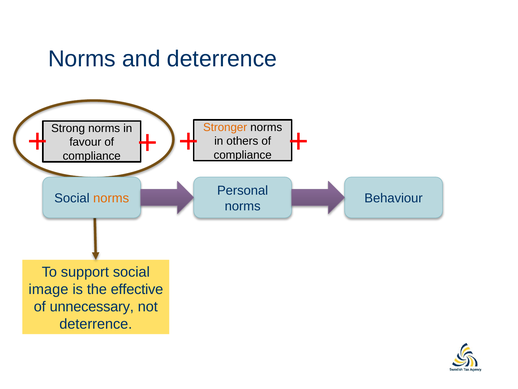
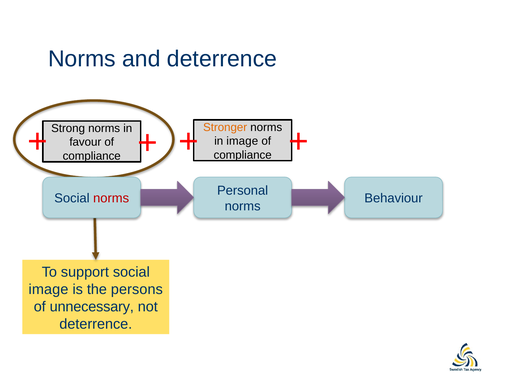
in others: others -> image
norms at (111, 198) colour: orange -> red
effective: effective -> persons
